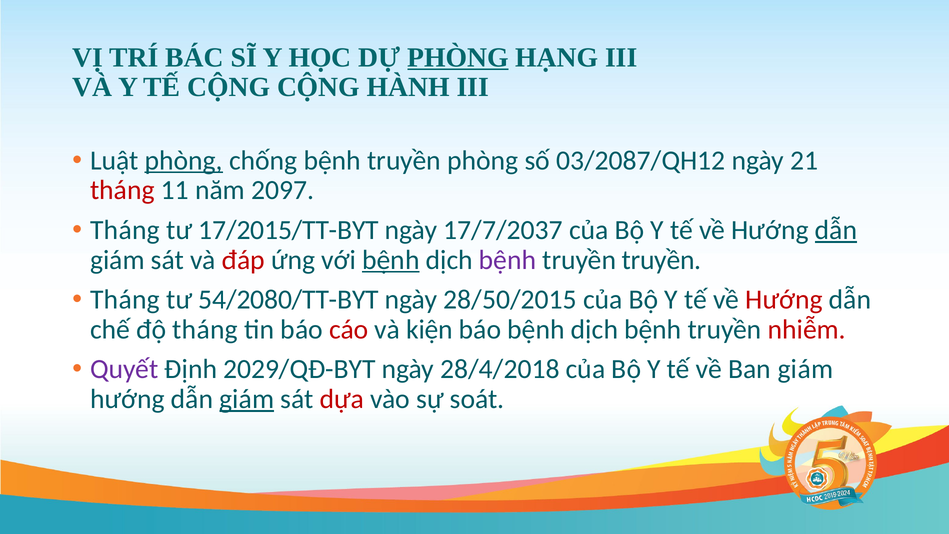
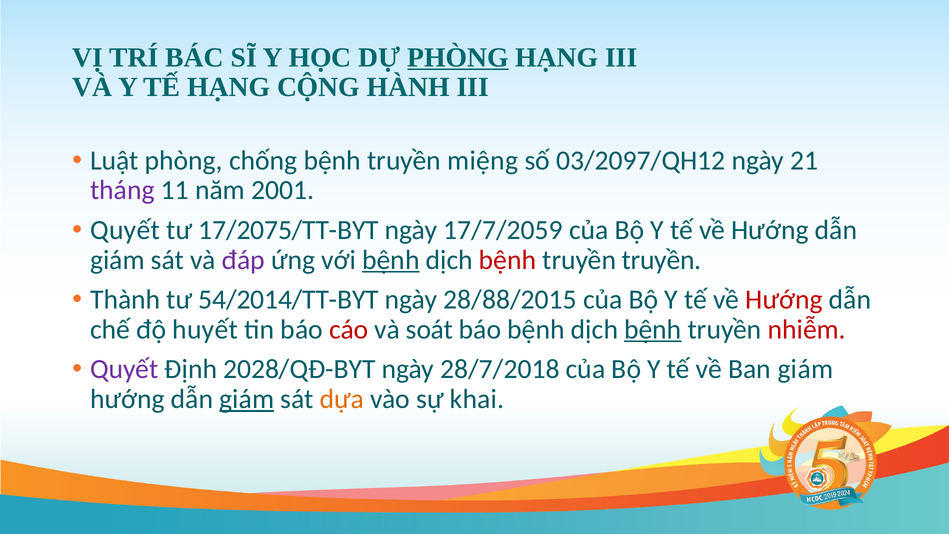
TẾ CỘNG: CỘNG -> HẠNG
phòng at (184, 160) underline: present -> none
truyền phòng: phòng -> miệng
03/2087/QH12: 03/2087/QH12 -> 03/2097/QH12
tháng at (122, 190) colour: red -> purple
2097: 2097 -> 2001
Tháng at (125, 230): Tháng -> Quyết
17/2015/TT-BYT: 17/2015/TT-BYT -> 17/2075/TT-BYT
17/7/2037: 17/7/2037 -> 17/7/2059
dẫn at (836, 230) underline: present -> none
đáp colour: red -> purple
bệnh at (508, 260) colour: purple -> red
Tháng at (125, 300): Tháng -> Thành
54/2080/TT-BYT: 54/2080/TT-BYT -> 54/2014/TT-BYT
28/50/2015: 28/50/2015 -> 28/88/2015
độ tháng: tháng -> huyết
kiện: kiện -> soát
bệnh at (653, 329) underline: none -> present
2029/QĐ-BYT: 2029/QĐ-BYT -> 2028/QĐ-BYT
28/4/2018: 28/4/2018 -> 28/7/2018
dựa colour: red -> orange
soát: soát -> khai
